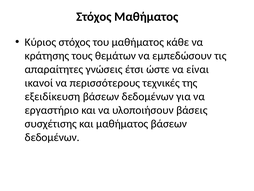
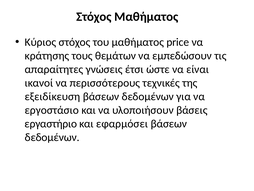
κάθε: κάθε -> price
εργαστήριο: εργαστήριο -> εργοστάσιο
συσχέτισης: συσχέτισης -> εργαστήριο
και μαθήματος: μαθήματος -> εφαρμόσει
